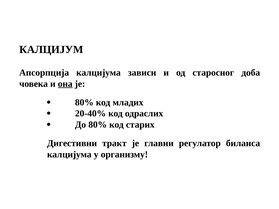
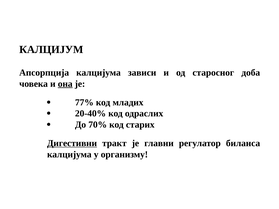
80% at (84, 102): 80% -> 77%
До 80%: 80% -> 70%
Дигестивни underline: none -> present
